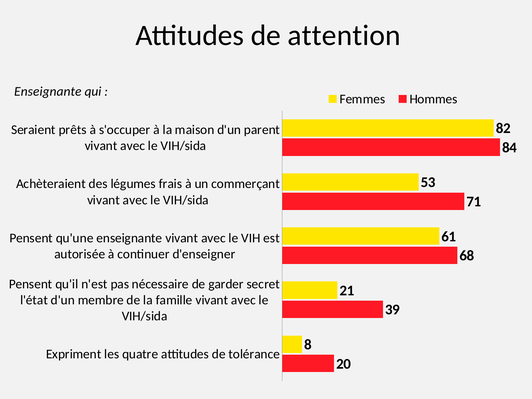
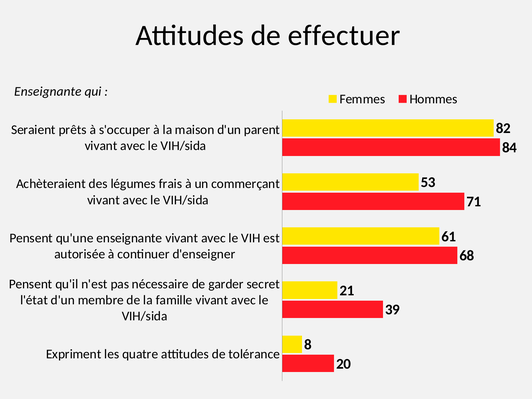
attention: attention -> effectuer
